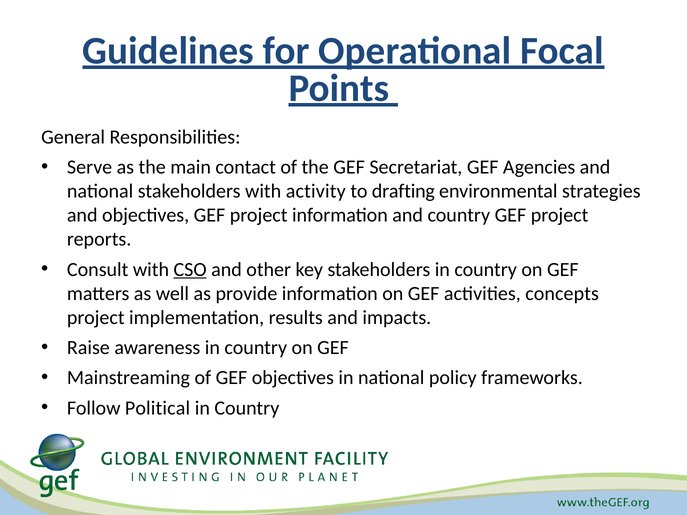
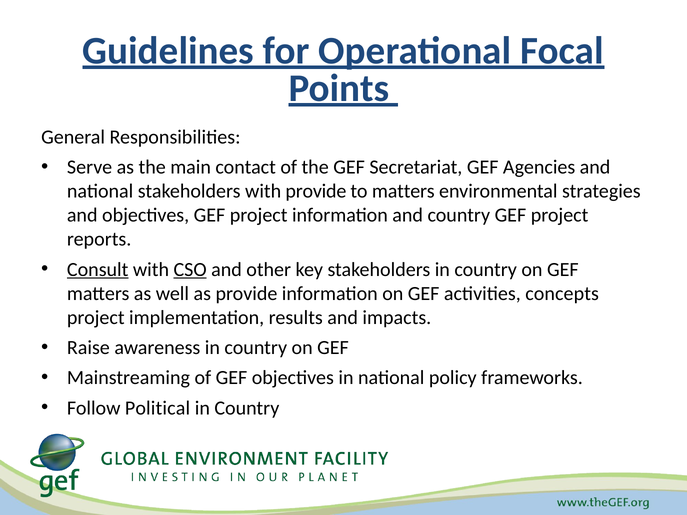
with activity: activity -> provide
to drafting: drafting -> matters
Consult underline: none -> present
